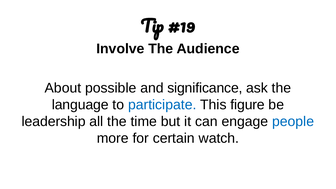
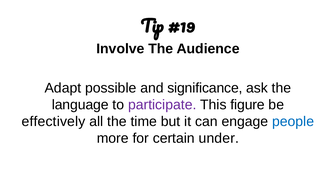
About: About -> Adapt
participate colour: blue -> purple
leadership: leadership -> effectively
watch: watch -> under
